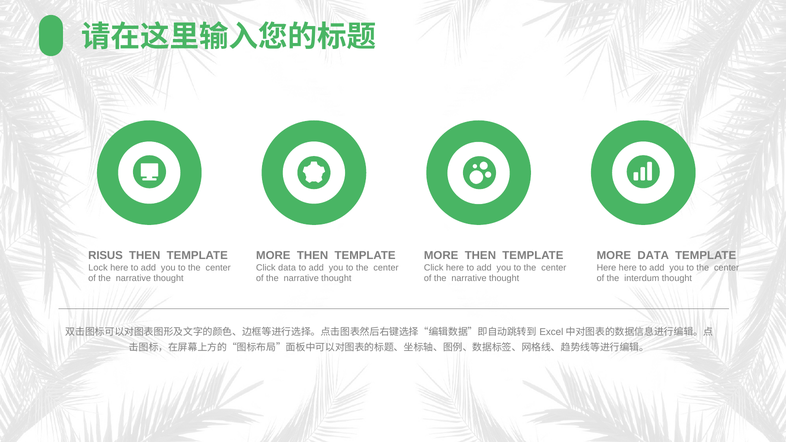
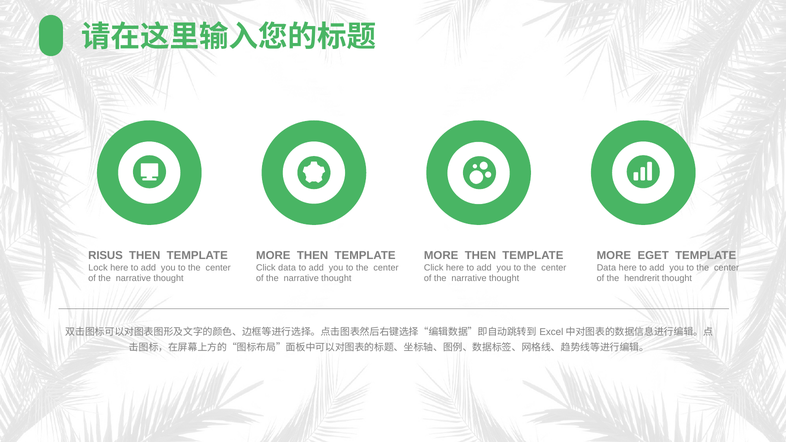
MORE DATA: DATA -> EGET
Here at (606, 268): Here -> Data
interdum: interdum -> hendrerit
